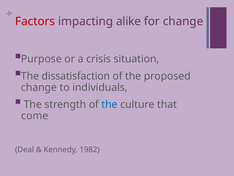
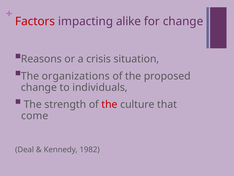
Purpose: Purpose -> Reasons
dissatisfaction: dissatisfaction -> organizations
the at (109, 104) colour: blue -> red
